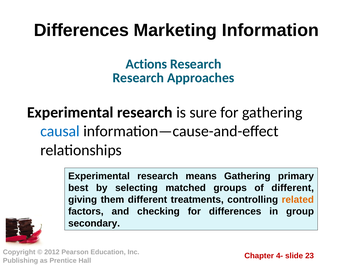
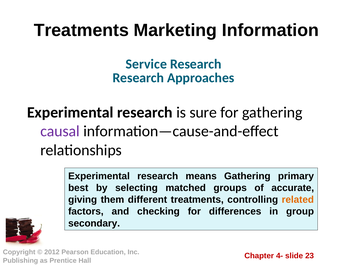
Differences at (81, 30): Differences -> Treatments
Actions: Actions -> Service
causal colour: blue -> purple
of different: different -> accurate
